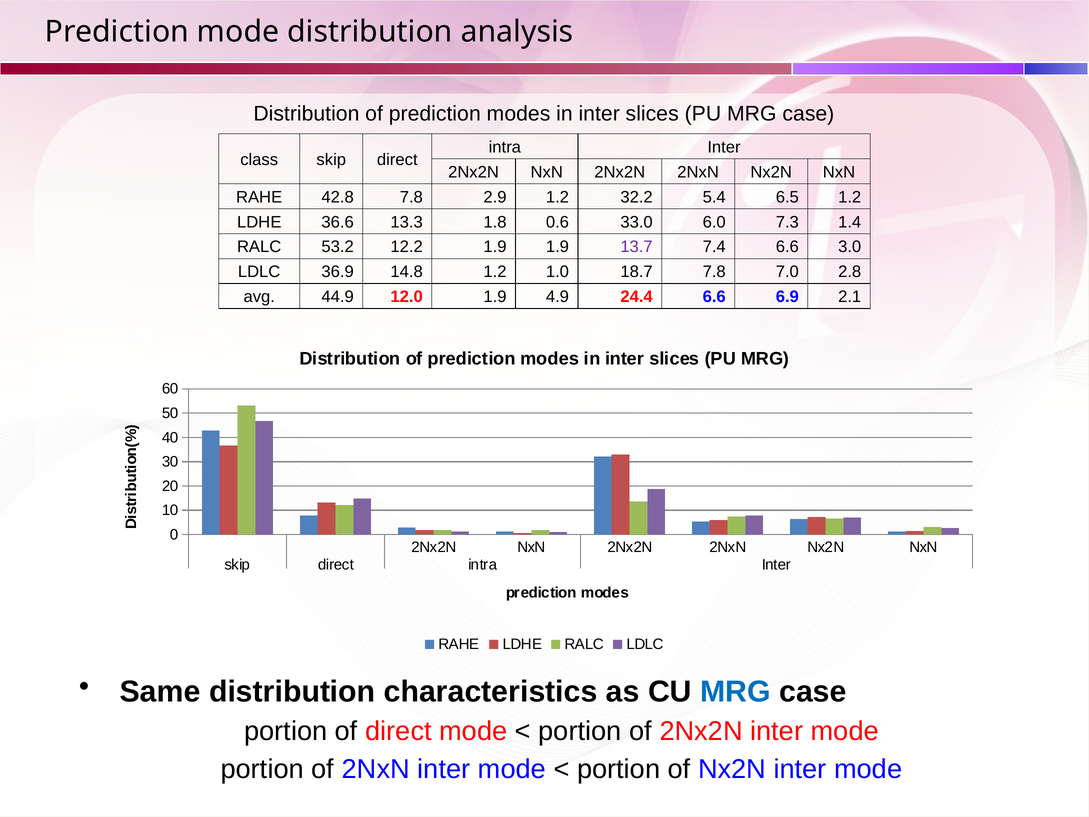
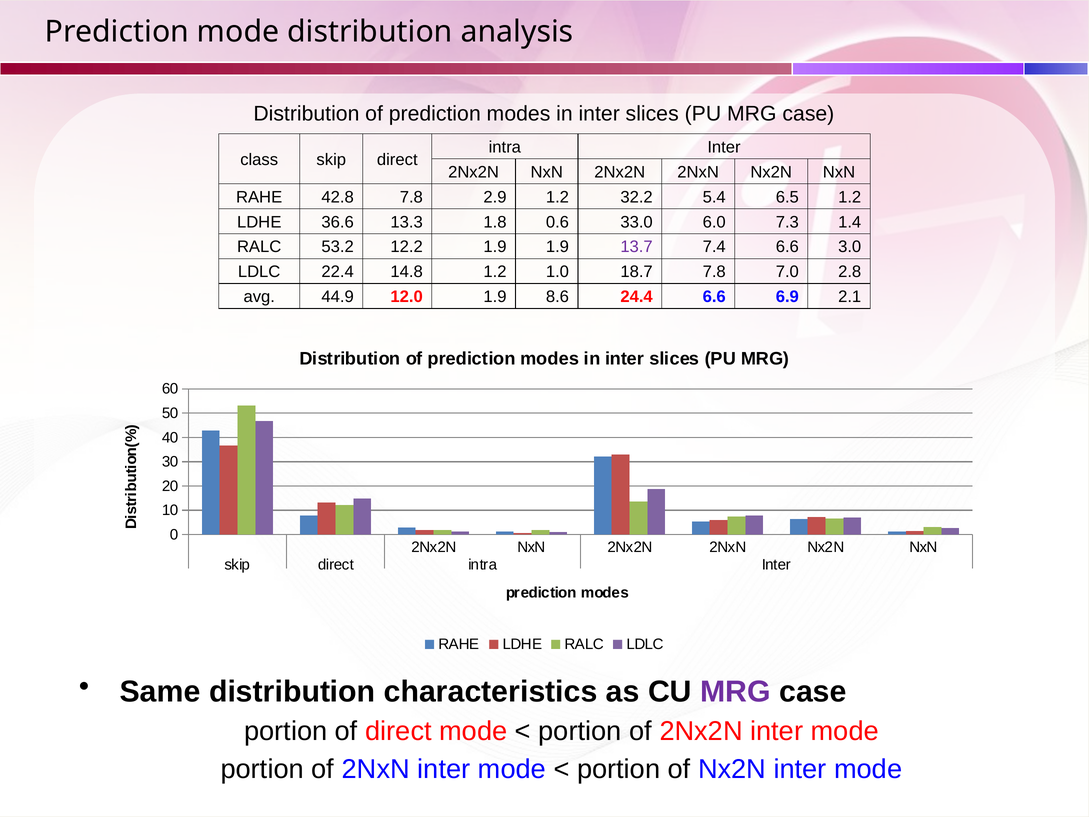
36.9: 36.9 -> 22.4
4.9: 4.9 -> 8.6
MRG at (735, 691) colour: blue -> purple
